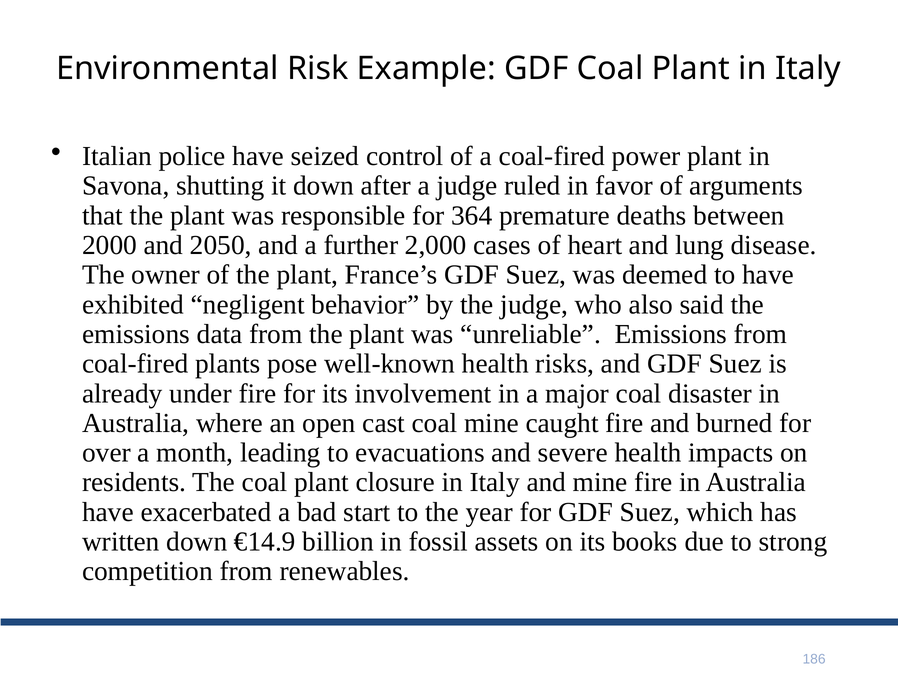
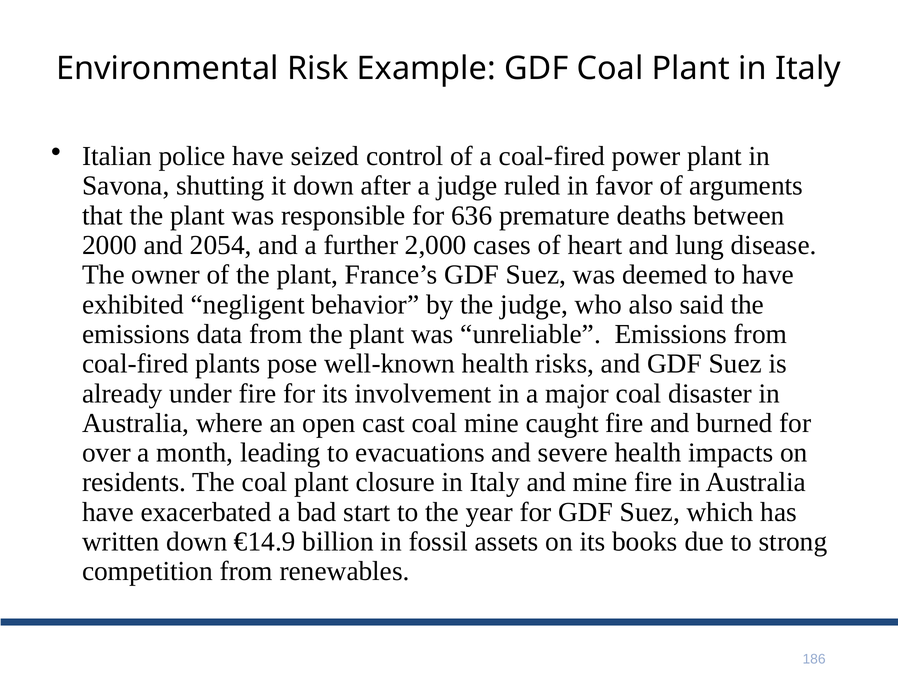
364: 364 -> 636
2050: 2050 -> 2054
